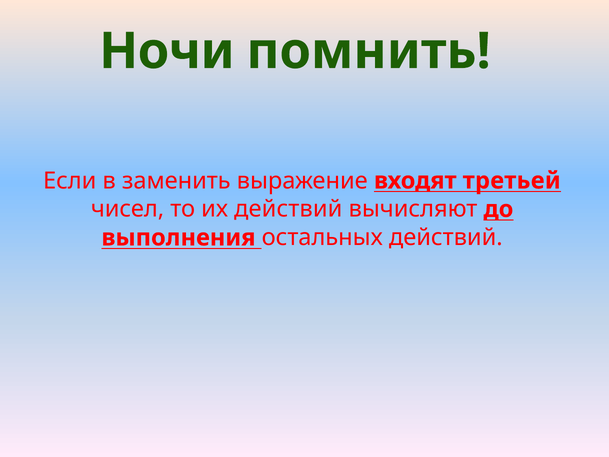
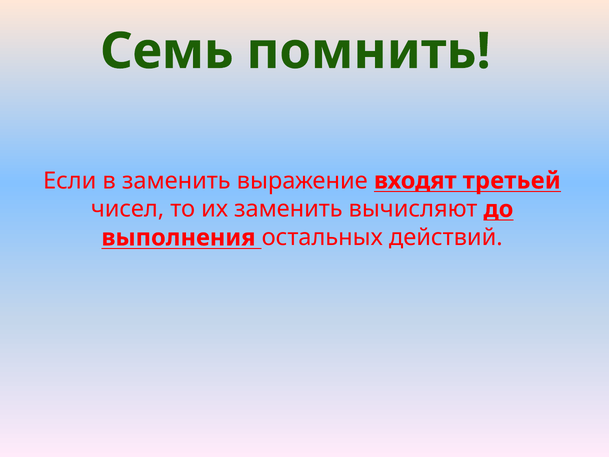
Ночи: Ночи -> Семь
их действий: действий -> заменить
